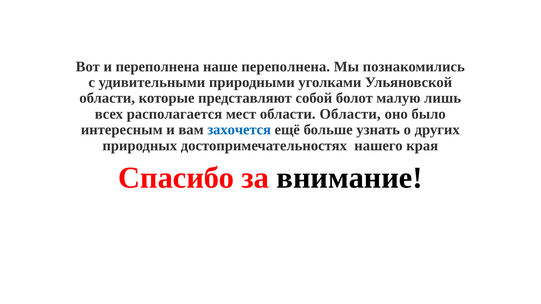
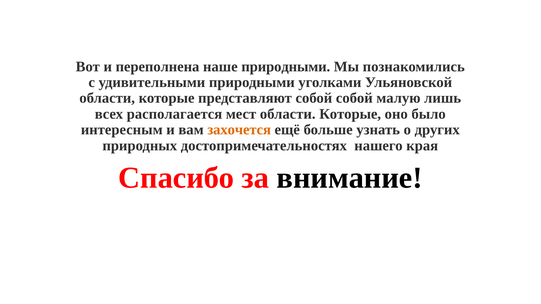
наше переполнена: переполнена -> природными
собой болот: болот -> собой
мест области Области: Области -> Которые
захочется colour: blue -> orange
